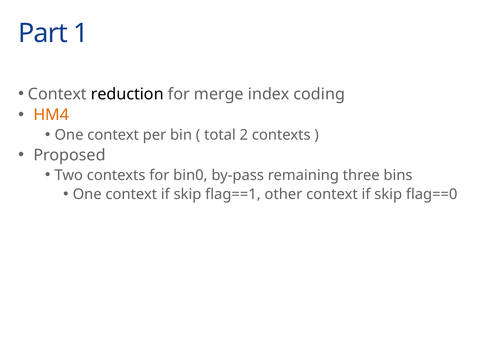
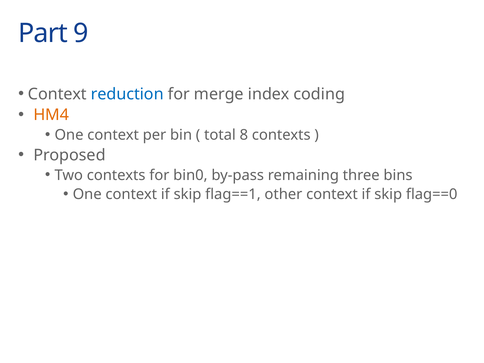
1: 1 -> 9
reduction colour: black -> blue
2: 2 -> 8
